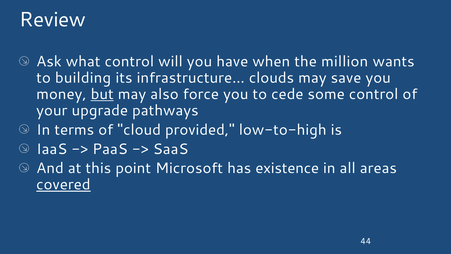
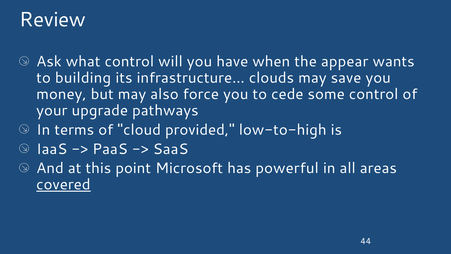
million: million -> appear
but underline: present -> none
existence: existence -> powerful
